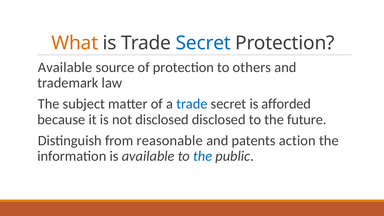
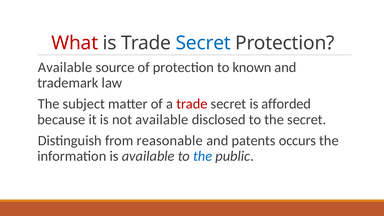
What colour: orange -> red
others: others -> known
trade at (192, 104) colour: blue -> red
not disclosed: disclosed -> available
the future: future -> secret
action: action -> occurs
